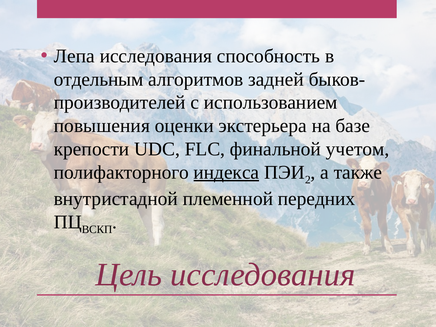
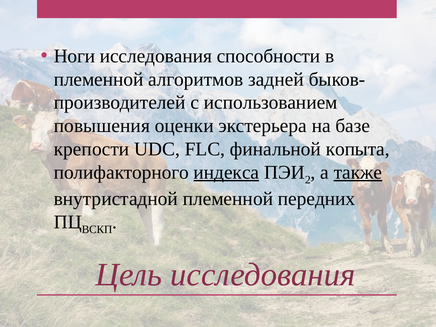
Лепа: Лепа -> Ноги
способность: способность -> способности
отдельным at (99, 79): отдельным -> племенной
учетом: учетом -> копыта
также underline: none -> present
